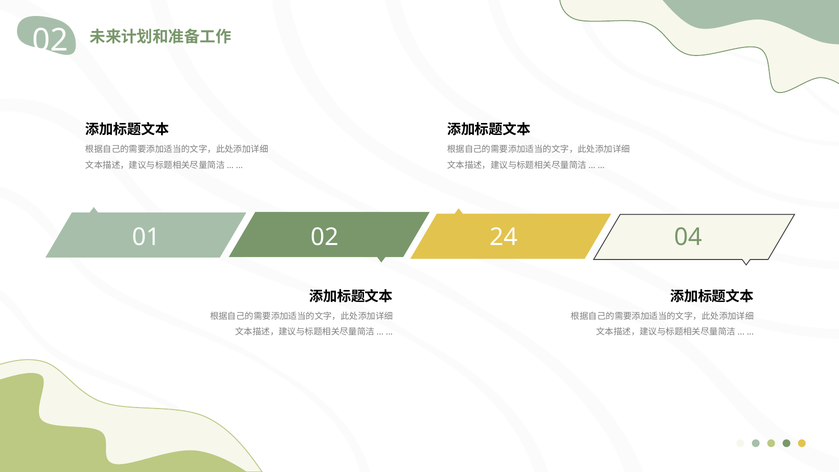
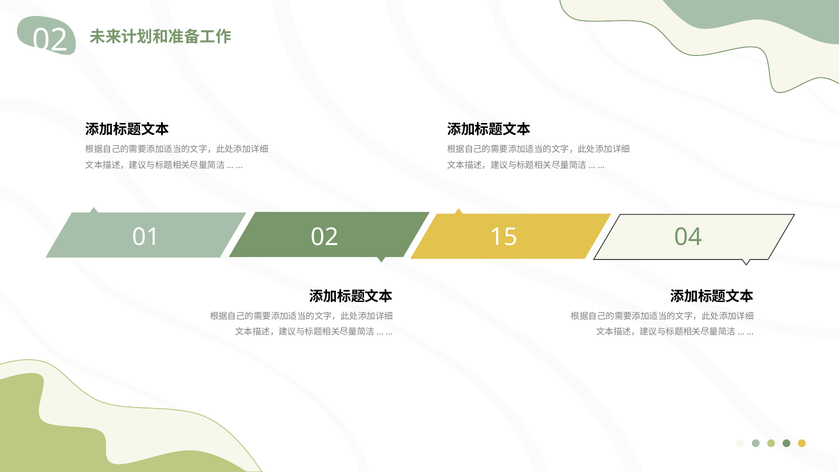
24: 24 -> 15
